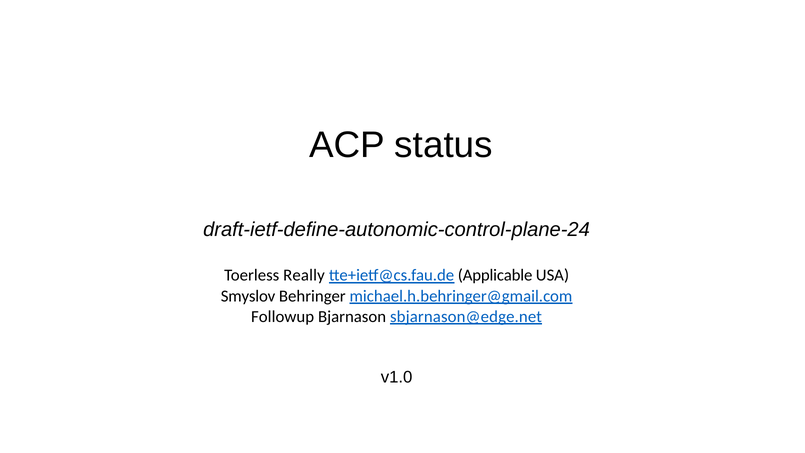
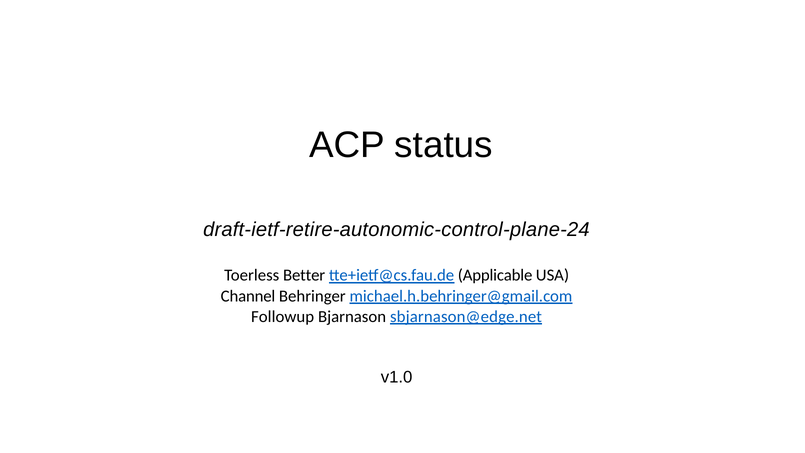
draft-ietf-define-autonomic-control-plane-24: draft-ietf-define-autonomic-control-plane-24 -> draft-ietf-retire-autonomic-control-plane-24
Really: Really -> Better
Smyslov: Smyslov -> Channel
